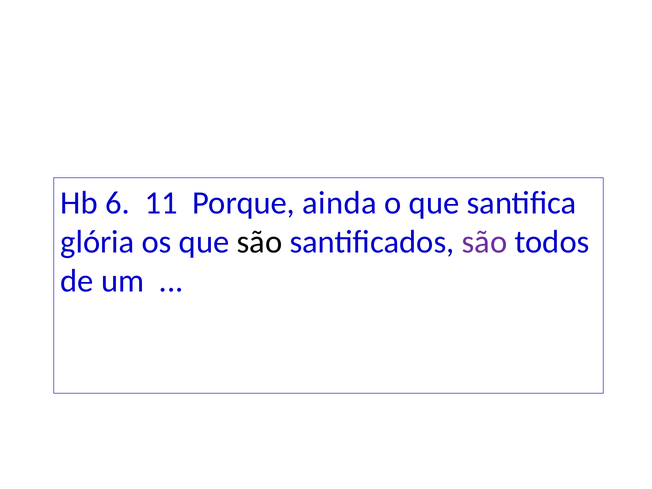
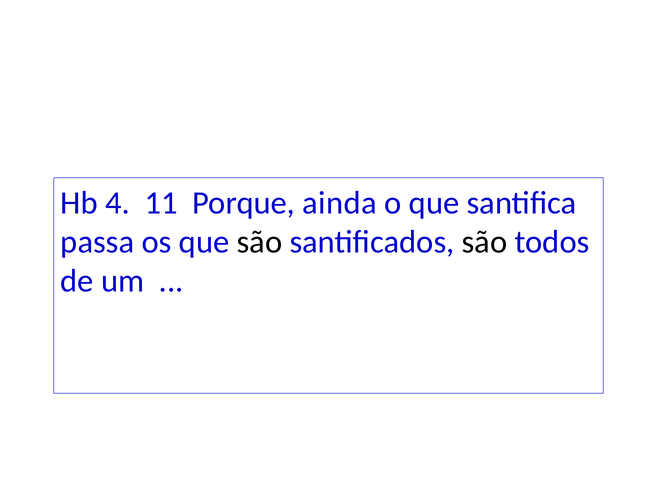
6: 6 -> 4
glória: glória -> passa
são at (484, 242) colour: purple -> black
